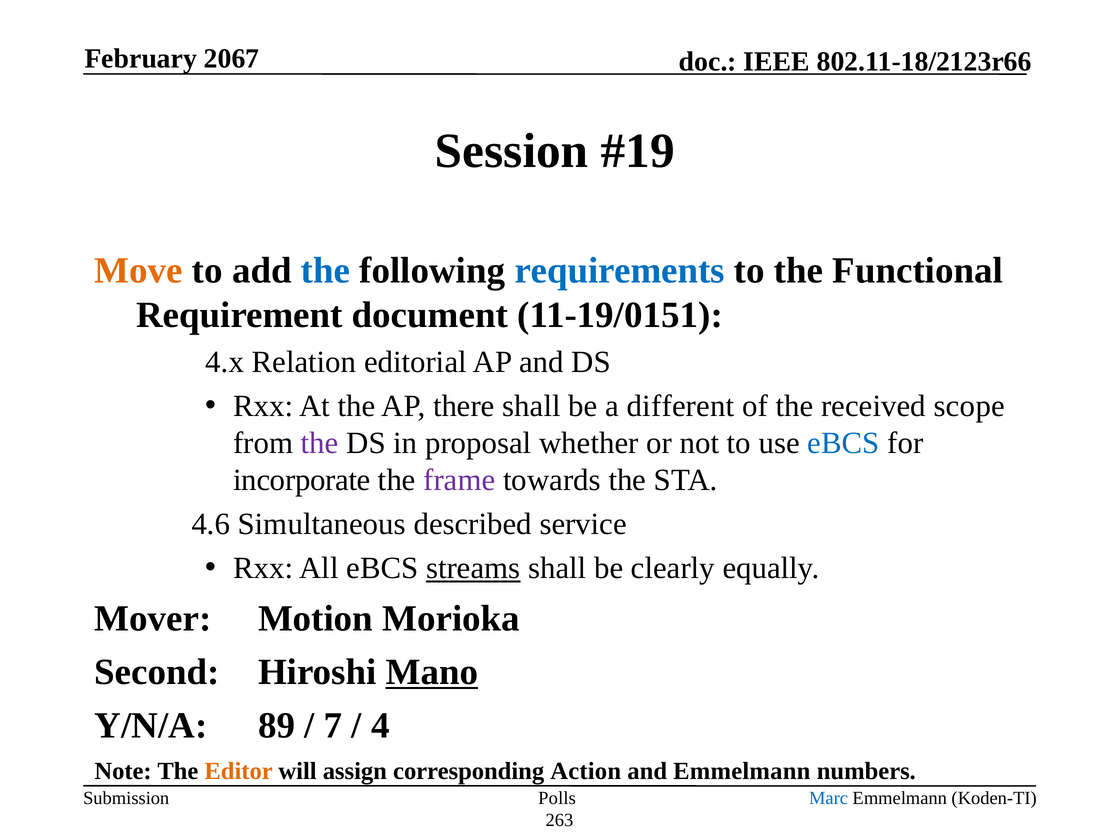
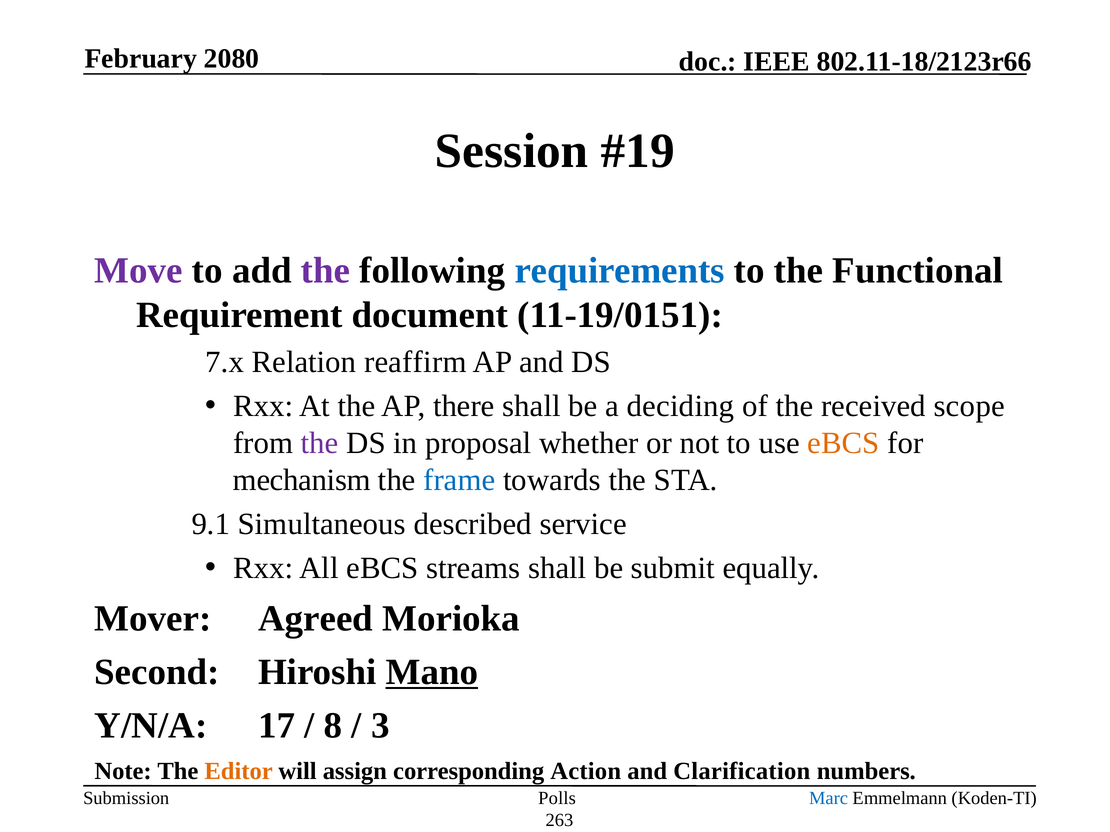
2067: 2067 -> 2080
Move colour: orange -> purple
the at (325, 271) colour: blue -> purple
4.x: 4.x -> 7.x
editorial: editorial -> reaffirm
different: different -> deciding
eBCS at (843, 443) colour: blue -> orange
incorporate: incorporate -> mechanism
frame colour: purple -> blue
4.6: 4.6 -> 9.1
streams underline: present -> none
clearly: clearly -> submit
Motion: Motion -> Agreed
89: 89 -> 17
7: 7 -> 8
4: 4 -> 3
and Emmelmann: Emmelmann -> Clarification
